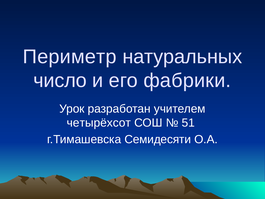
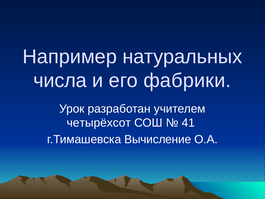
Периметр: Периметр -> Например
число: число -> числа
51: 51 -> 41
Семидесяти: Семидесяти -> Вычисление
